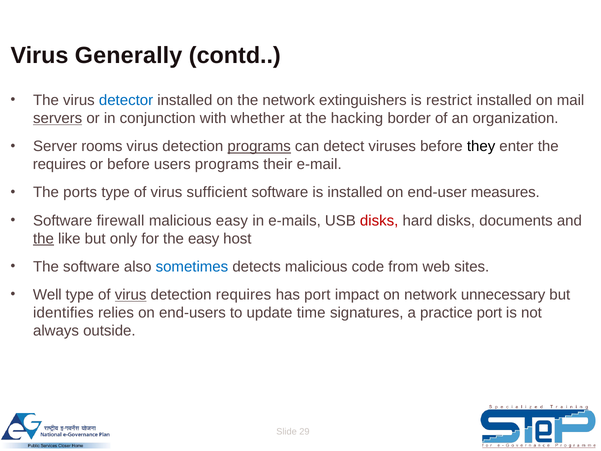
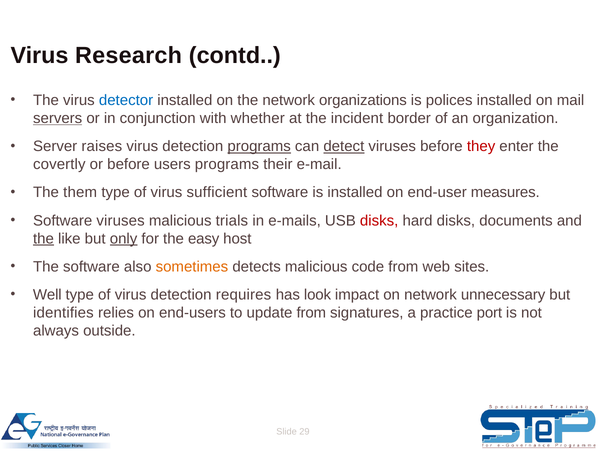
Generally: Generally -> Research
extinguishers: extinguishers -> organizations
restrict: restrict -> polices
hacking: hacking -> incident
rooms: rooms -> raises
detect underline: none -> present
they colour: black -> red
requires at (59, 164): requires -> covertly
ports: ports -> them
Software firewall: firewall -> viruses
malicious easy: easy -> trials
only underline: none -> present
sometimes colour: blue -> orange
virus at (131, 295) underline: present -> none
has port: port -> look
update time: time -> from
